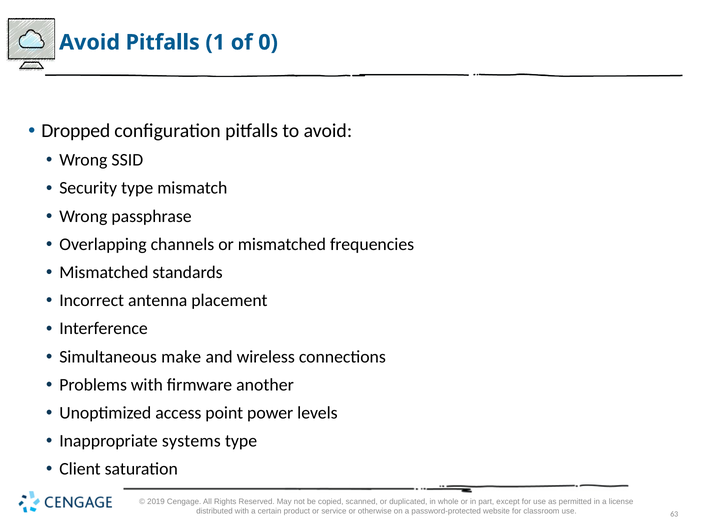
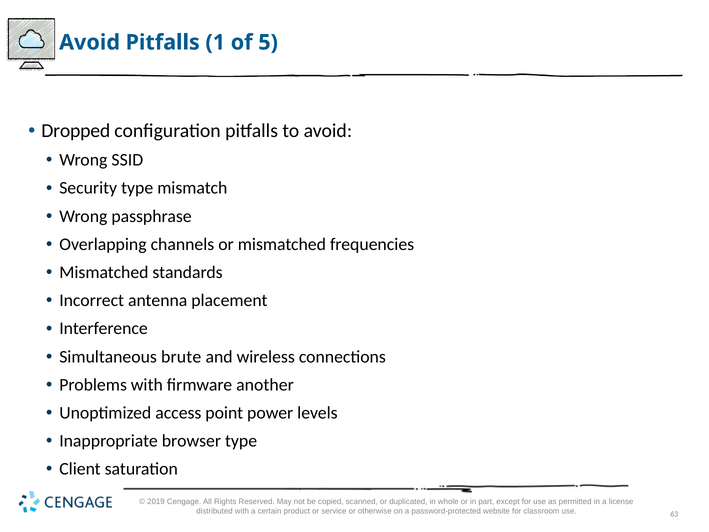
0: 0 -> 5
make: make -> brute
systems: systems -> browser
